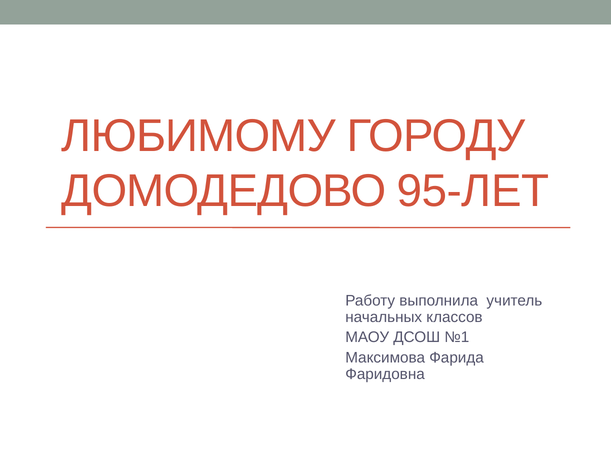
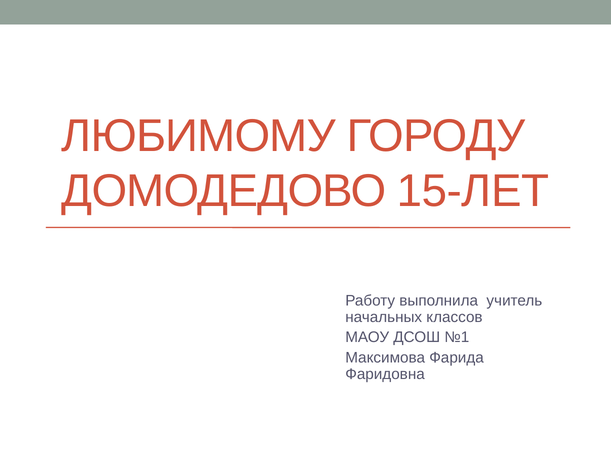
95-ЛЕТ: 95-ЛЕТ -> 15-ЛЕТ
